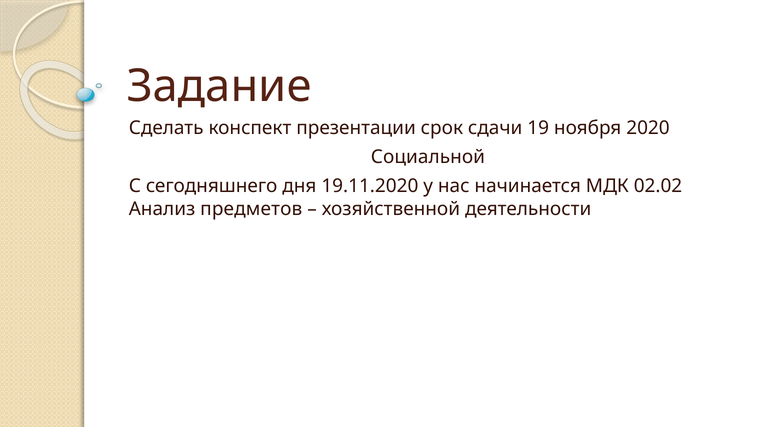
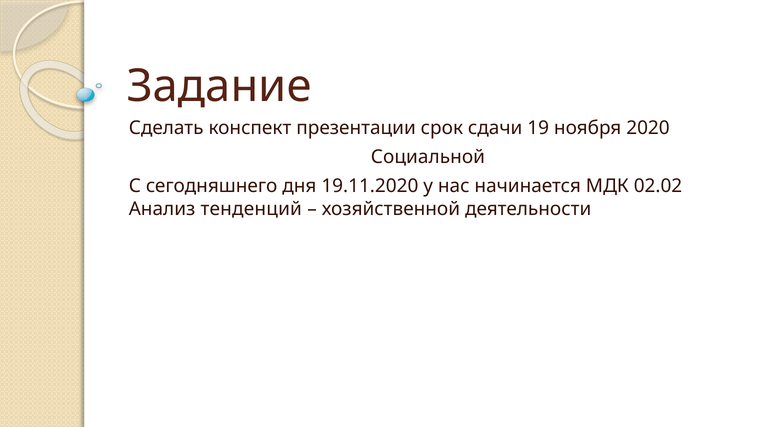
предметов: предметов -> тенденций
